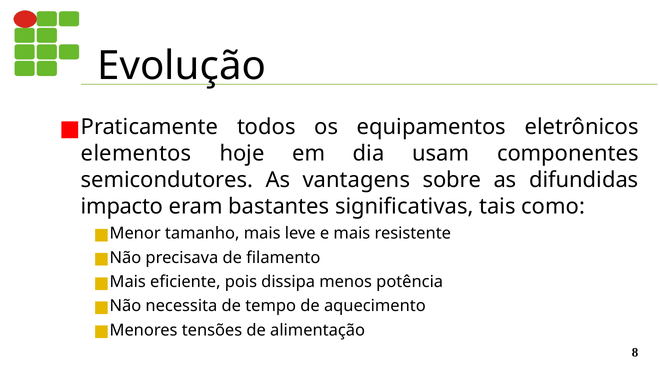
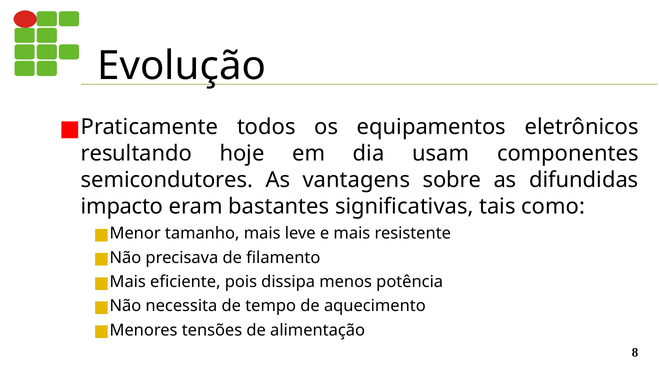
elementos: elementos -> resultando
